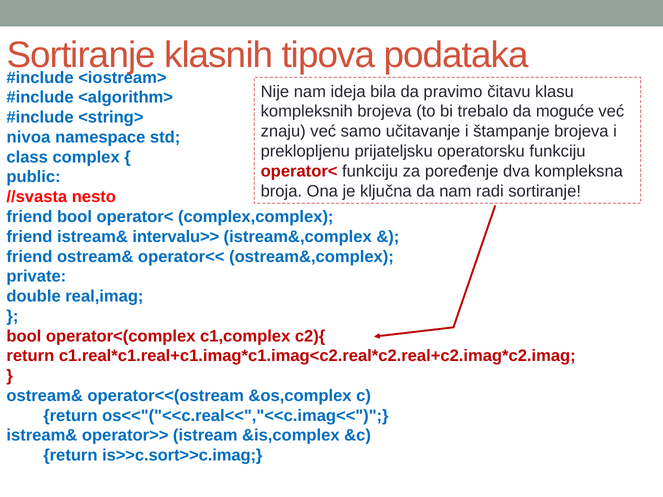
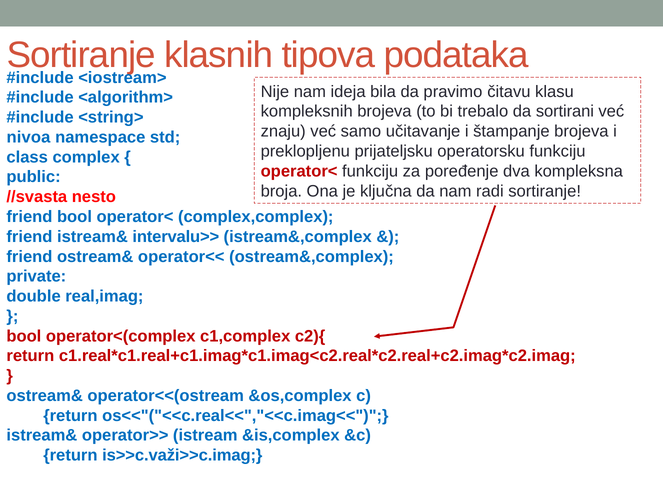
moguće: moguće -> sortirani
is>>c.sort>>c.imag: is>>c.sort>>c.imag -> is>>c.važi>>c.imag
